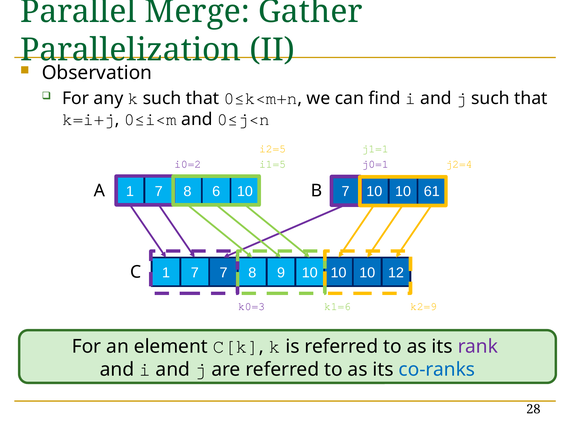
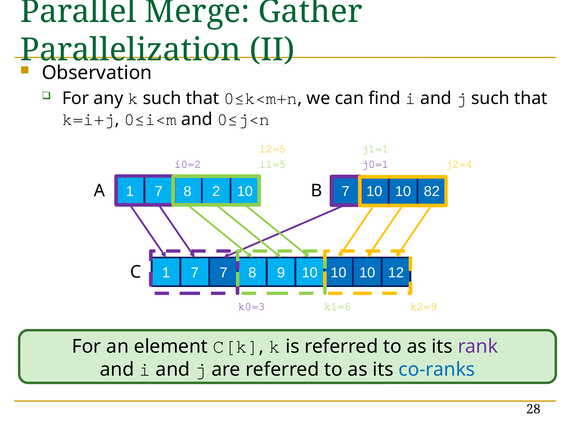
6: 6 -> 2
61: 61 -> 82
